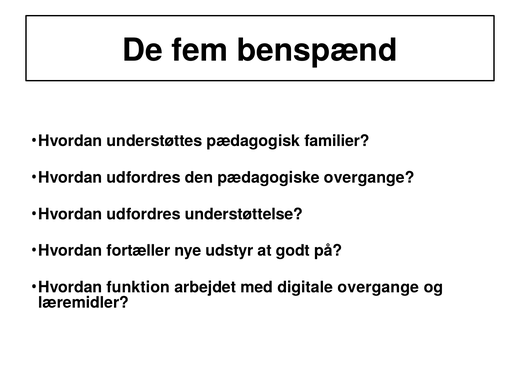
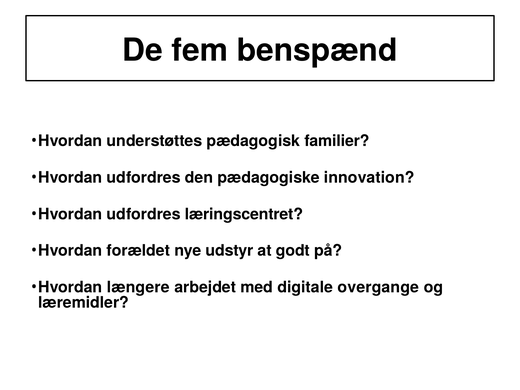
pædagogiske overgange: overgange -> innovation
understøttelse: understøttelse -> læringscentret
fortæller: fortæller -> forældet
funktion: funktion -> længere
